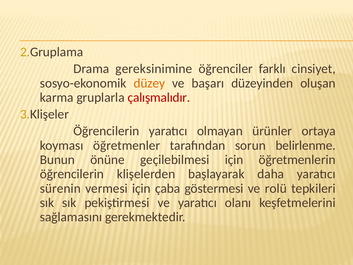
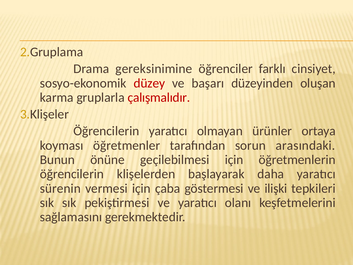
düzey colour: orange -> red
belirlenme: belirlenme -> arasındaki
rolü: rolü -> ilişki
